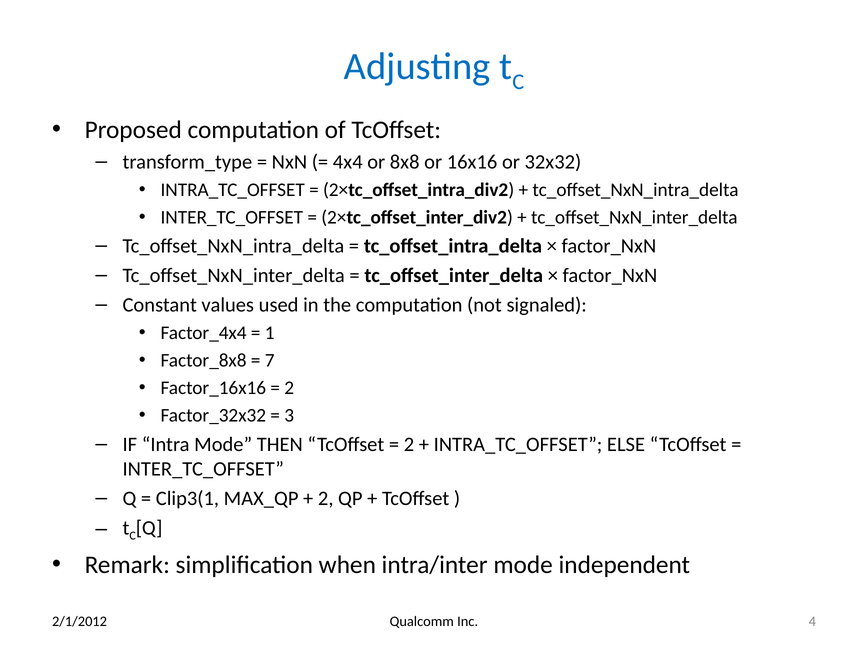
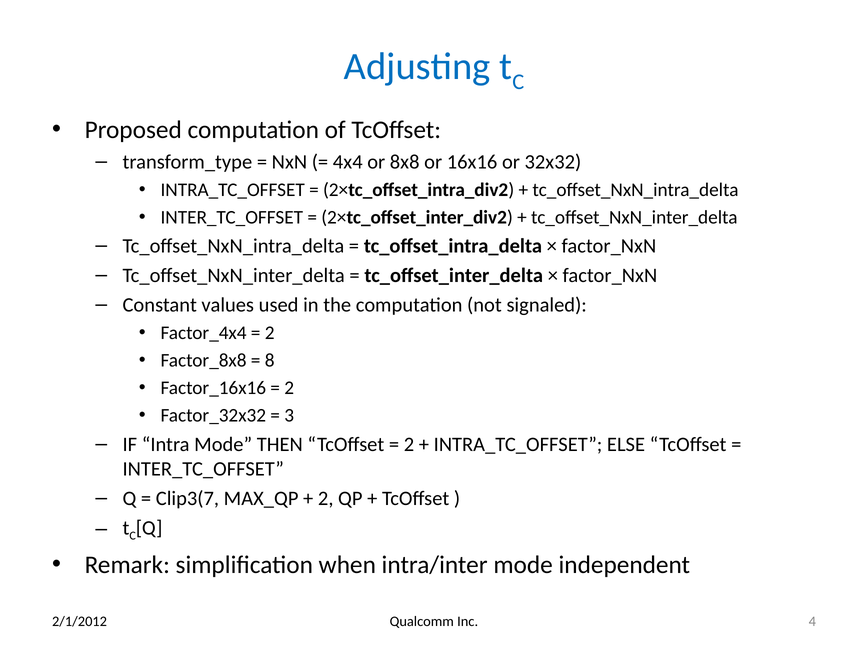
1 at (270, 333): 1 -> 2
7: 7 -> 8
Clip3(1: Clip3(1 -> Clip3(7
